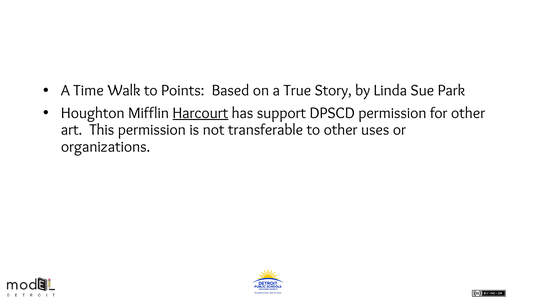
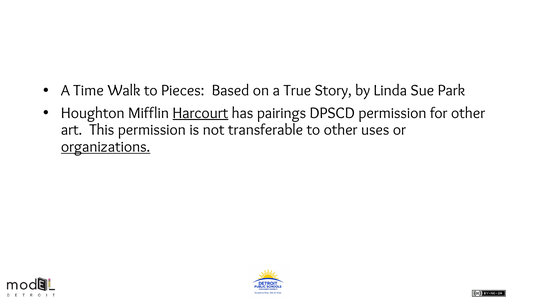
Points: Points -> Pieces
support: support -> pairings
organizations underline: none -> present
